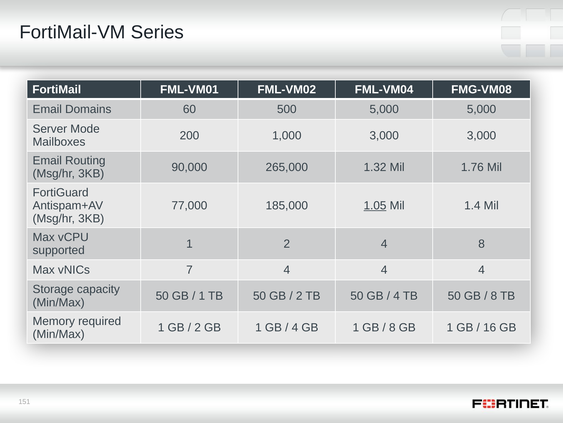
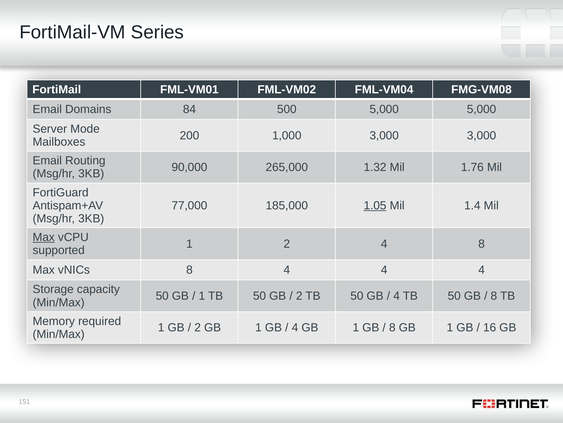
60: 60 -> 84
Max at (44, 237) underline: none -> present
vNICs 7: 7 -> 8
